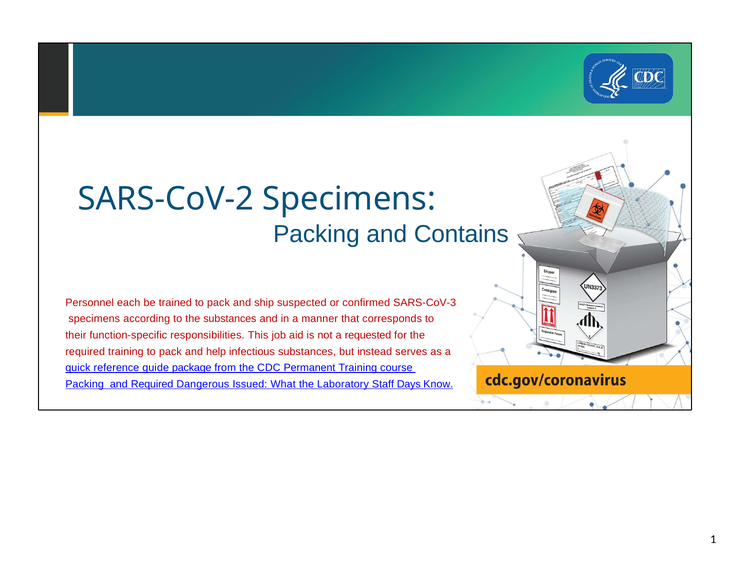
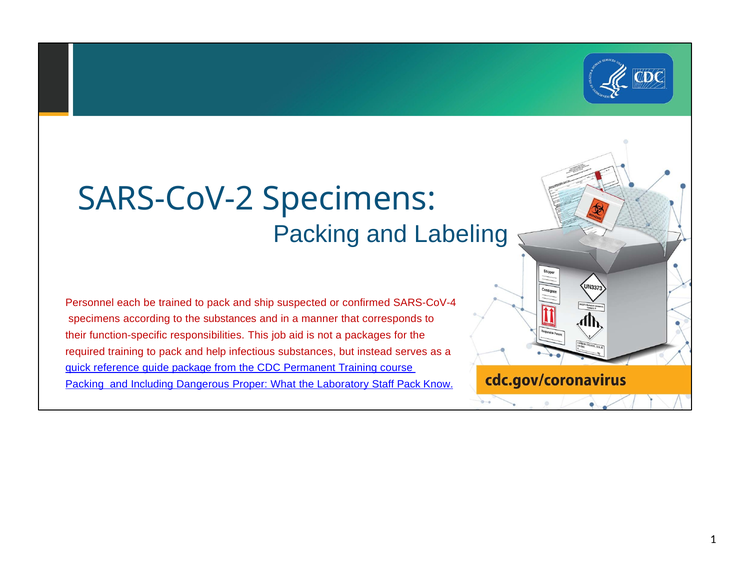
Contains: Contains -> Labeling
SARS-CoV-3: SARS-CoV-3 -> SARS-CoV-4
requested: requested -> packages
and Required: Required -> Including
Issued: Issued -> Proper
Staff Days: Days -> Pack
